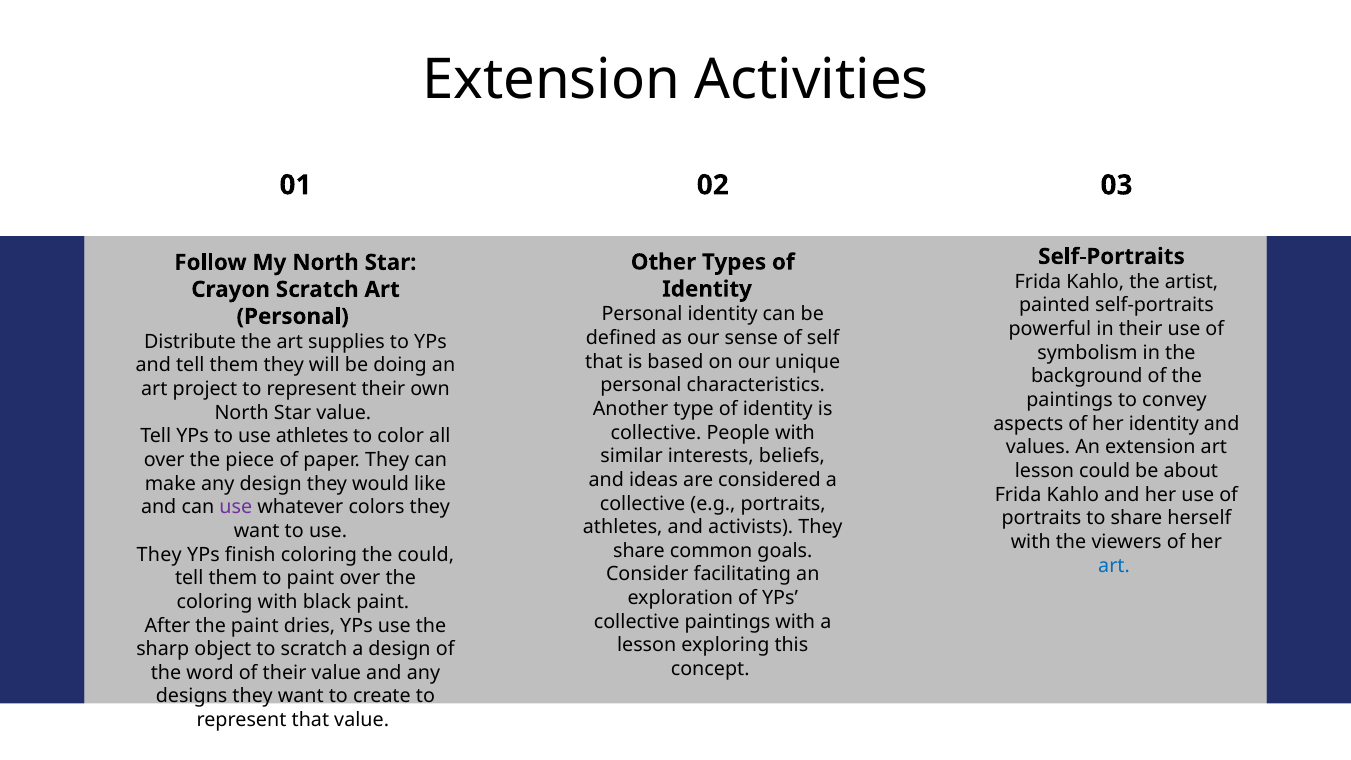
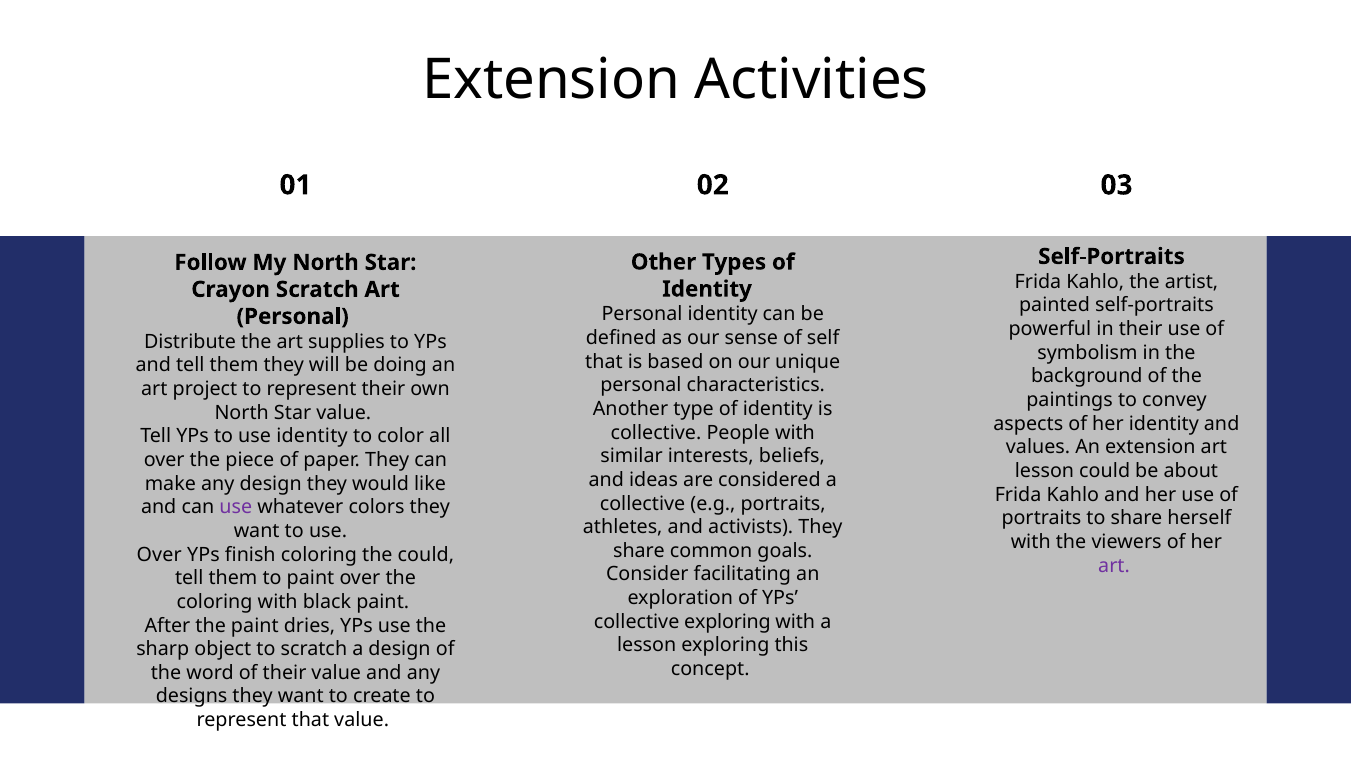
use athletes: athletes -> identity
They at (159, 554): They -> Over
art at (1114, 566) colour: blue -> purple
collective paintings: paintings -> exploring
